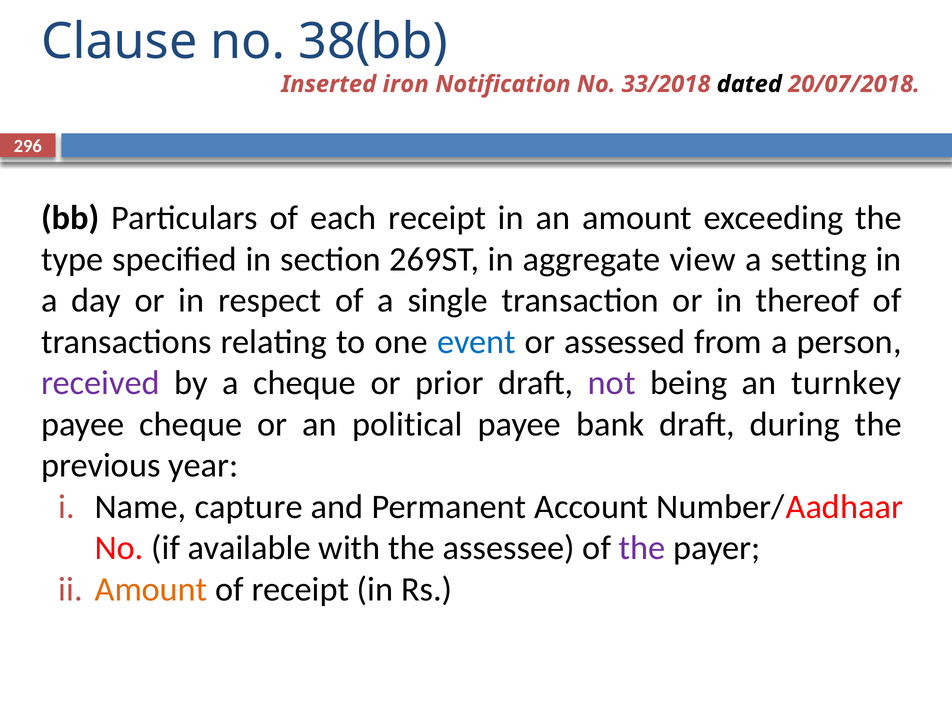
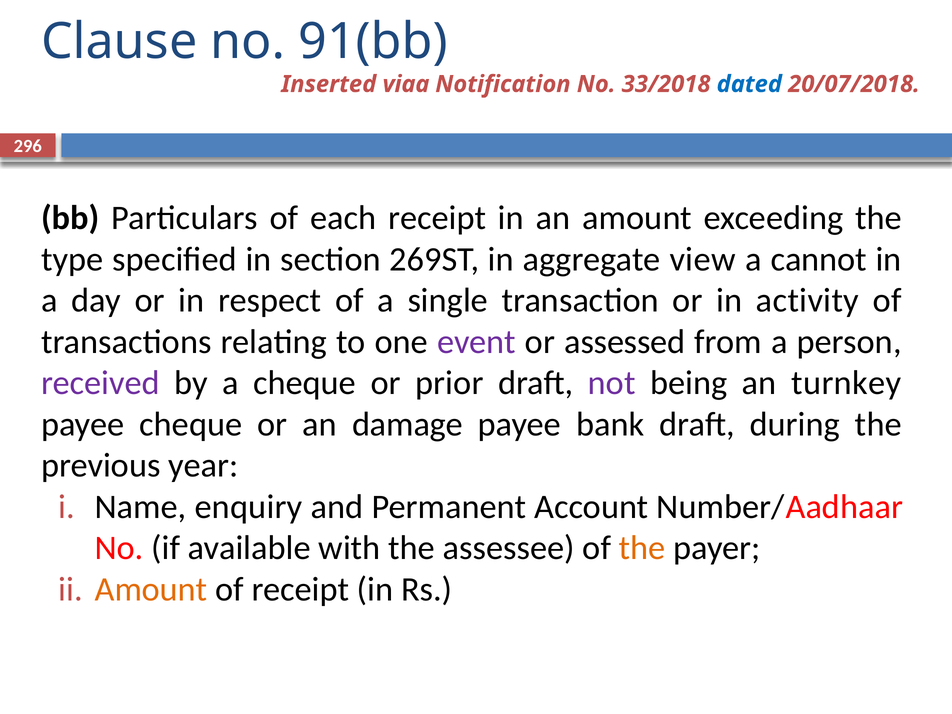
38(bb: 38(bb -> 91(bb
iron: iron -> viaa
dated colour: black -> blue
setting: setting -> cannot
thereof: thereof -> activity
event colour: blue -> purple
political: political -> damage
capture: capture -> enquiry
the at (642, 548) colour: purple -> orange
